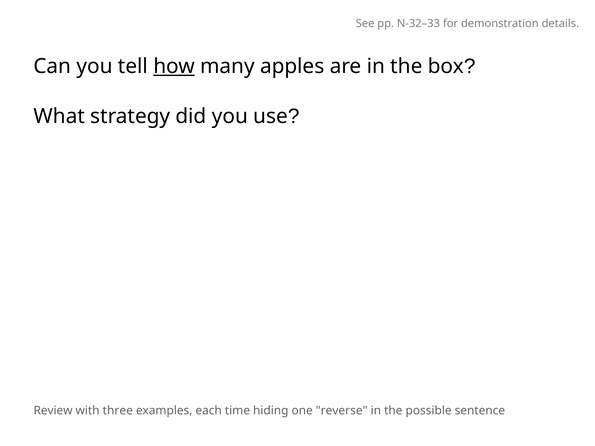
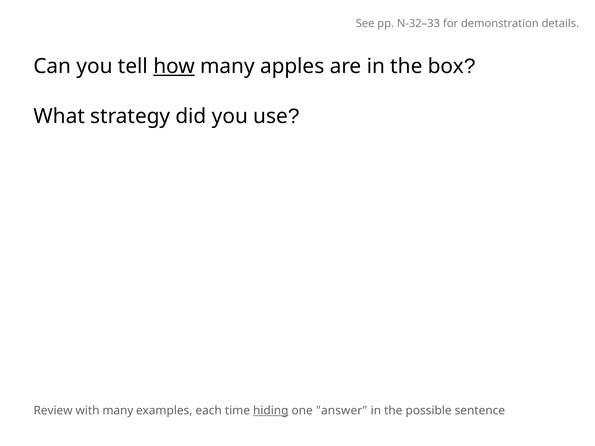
with three: three -> many
hiding underline: none -> present
reverse: reverse -> answer
